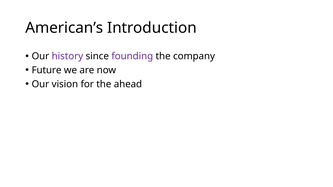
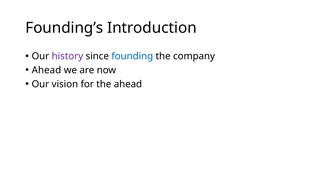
American’s: American’s -> Founding’s
founding colour: purple -> blue
Future at (47, 70): Future -> Ahead
